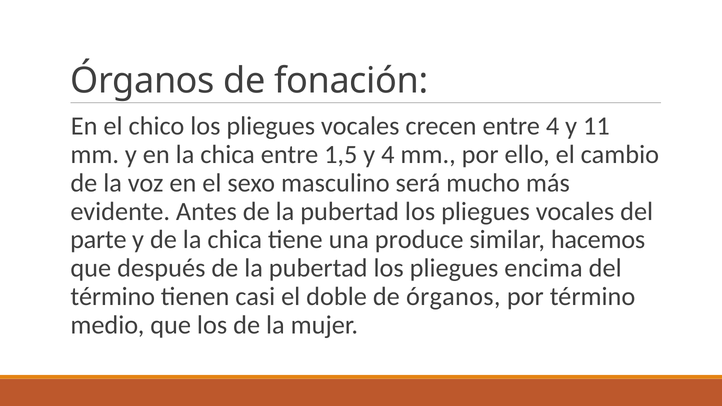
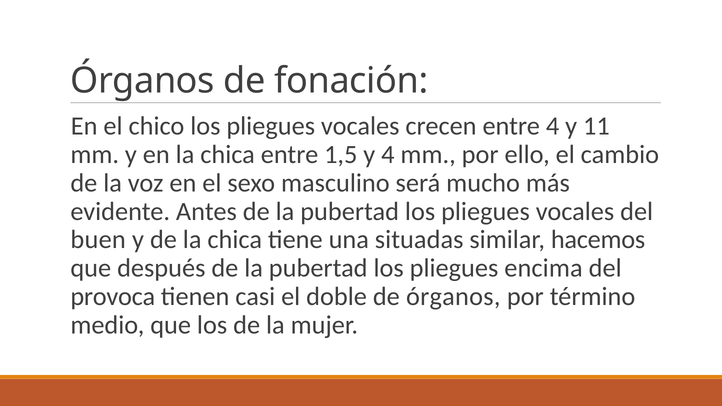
parte: parte -> buen
produce: produce -> situadas
término at (113, 297): término -> provoca
